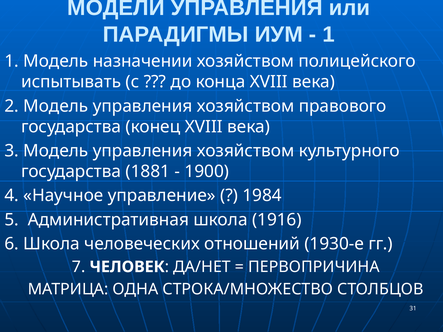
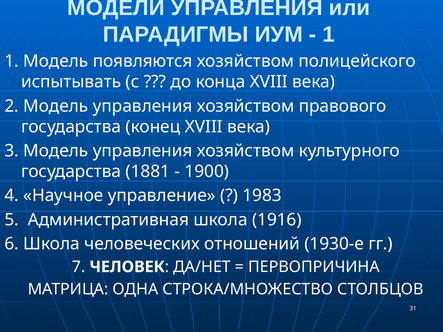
назначении: назначении -> появляются
1984: 1984 -> 1983
